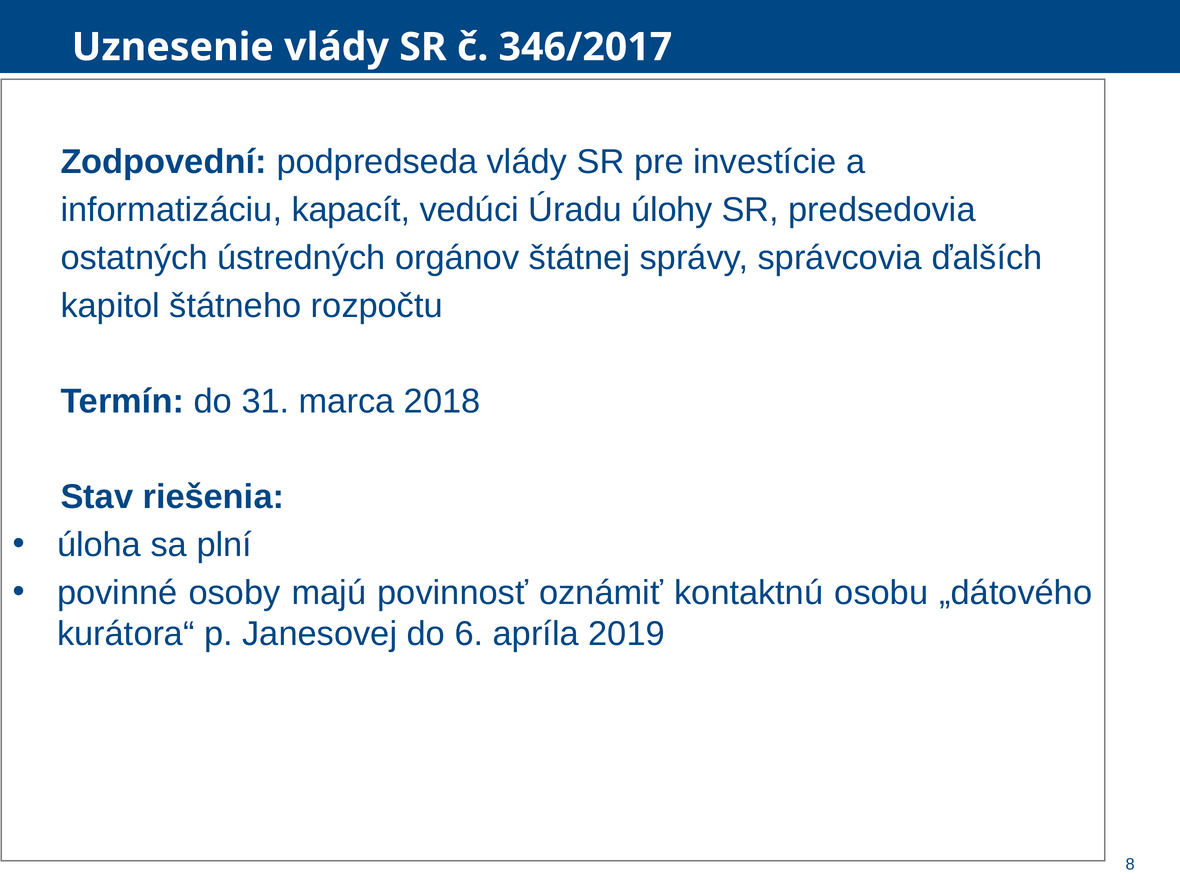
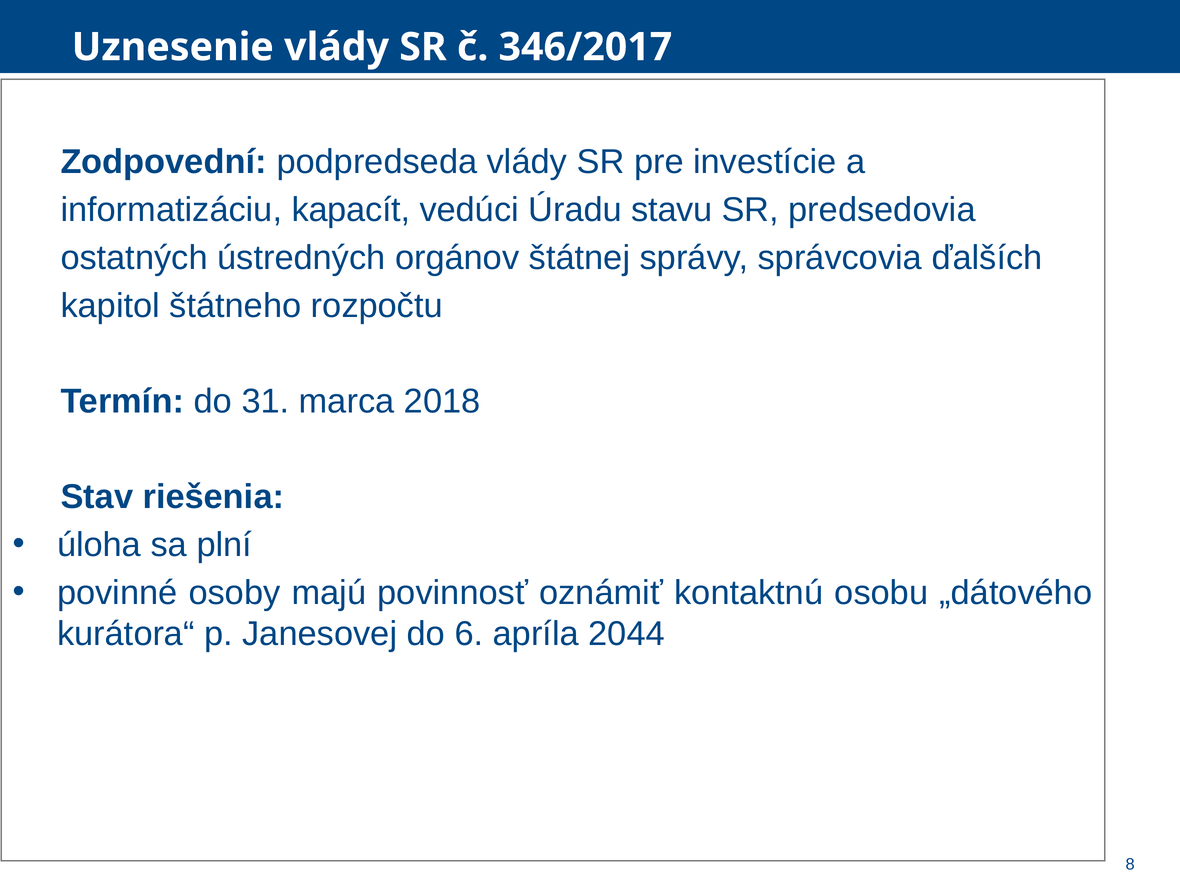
úlohy: úlohy -> stavu
2019: 2019 -> 2044
